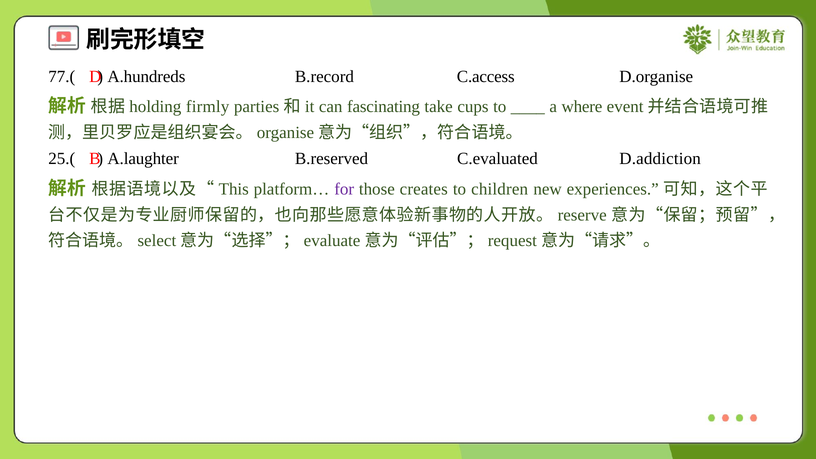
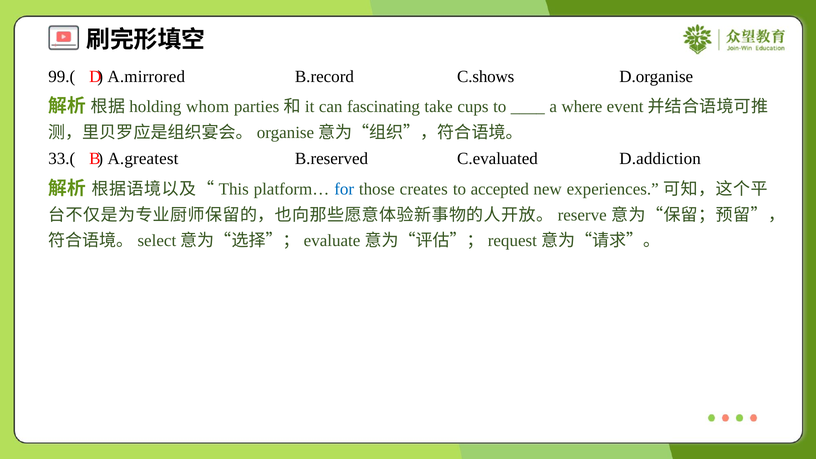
77.(: 77.( -> 99.(
A.hundreds: A.hundreds -> A.mirrored
C.access: C.access -> C.shows
firmly: firmly -> whom
25.(: 25.( -> 33.(
A.laughter: A.laughter -> A.greatest
for colour: purple -> blue
children: children -> accepted
